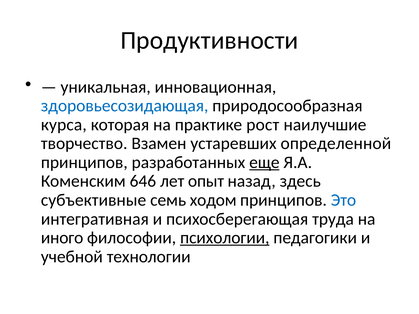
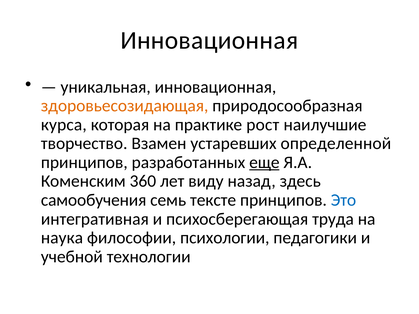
Продуктивности at (209, 41): Продуктивности -> Инновационная
здоровьесозидающая colour: blue -> orange
646: 646 -> 360
опыт: опыт -> виду
субъективные: субъективные -> самообучения
ходом: ходом -> тексте
иного: иного -> наука
психологии underline: present -> none
